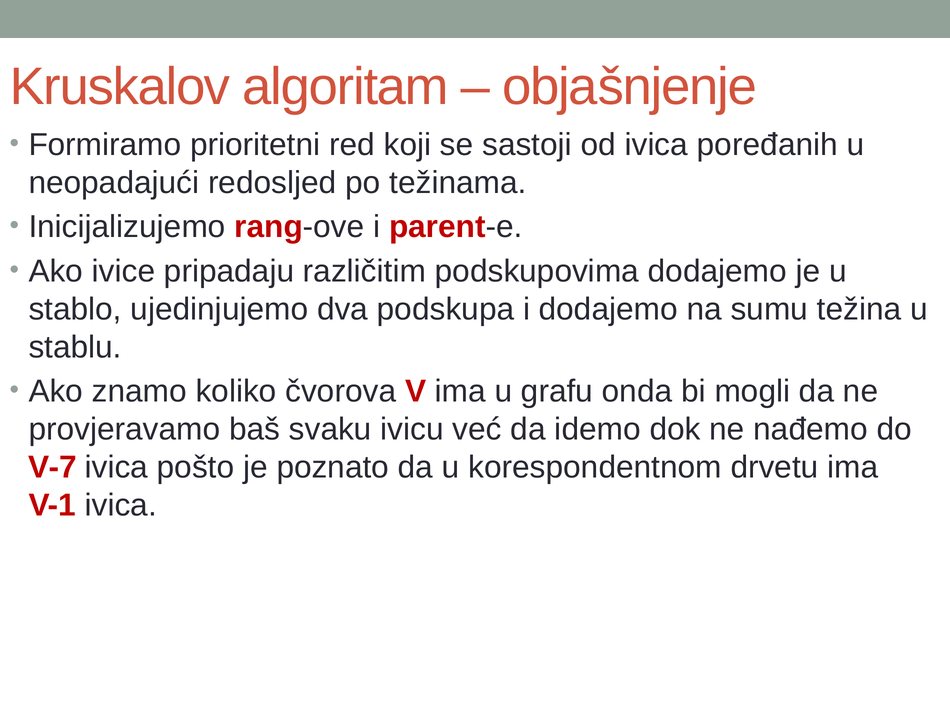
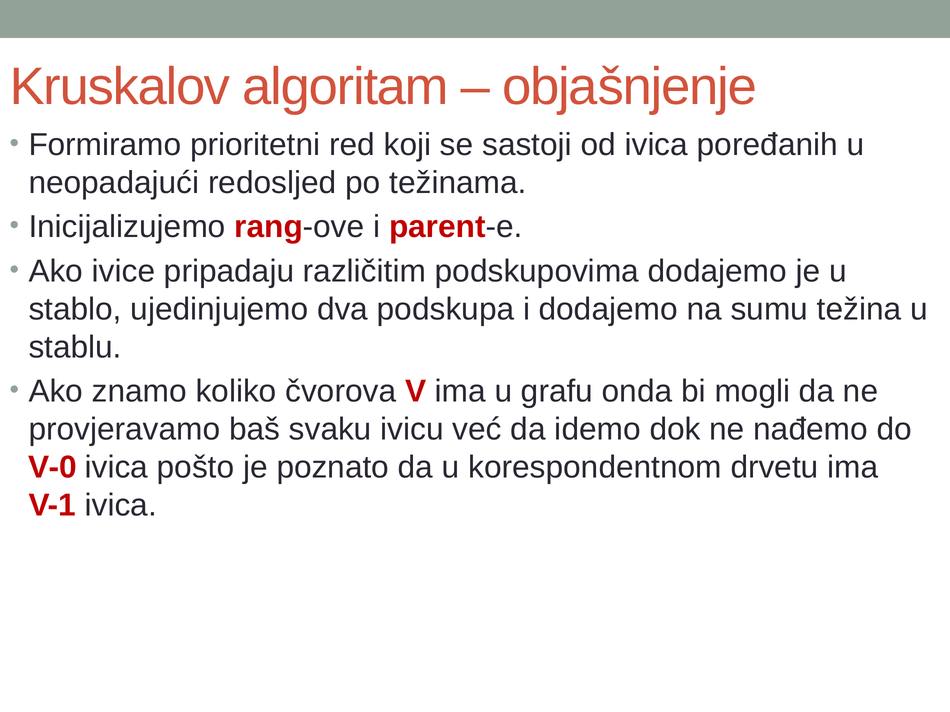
V-7: V-7 -> V-0
